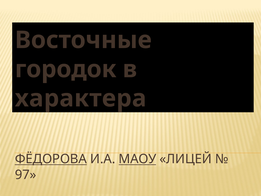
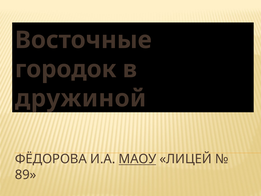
характера: характера -> дружиной
ФЁДОРОВА underline: present -> none
97: 97 -> 89
